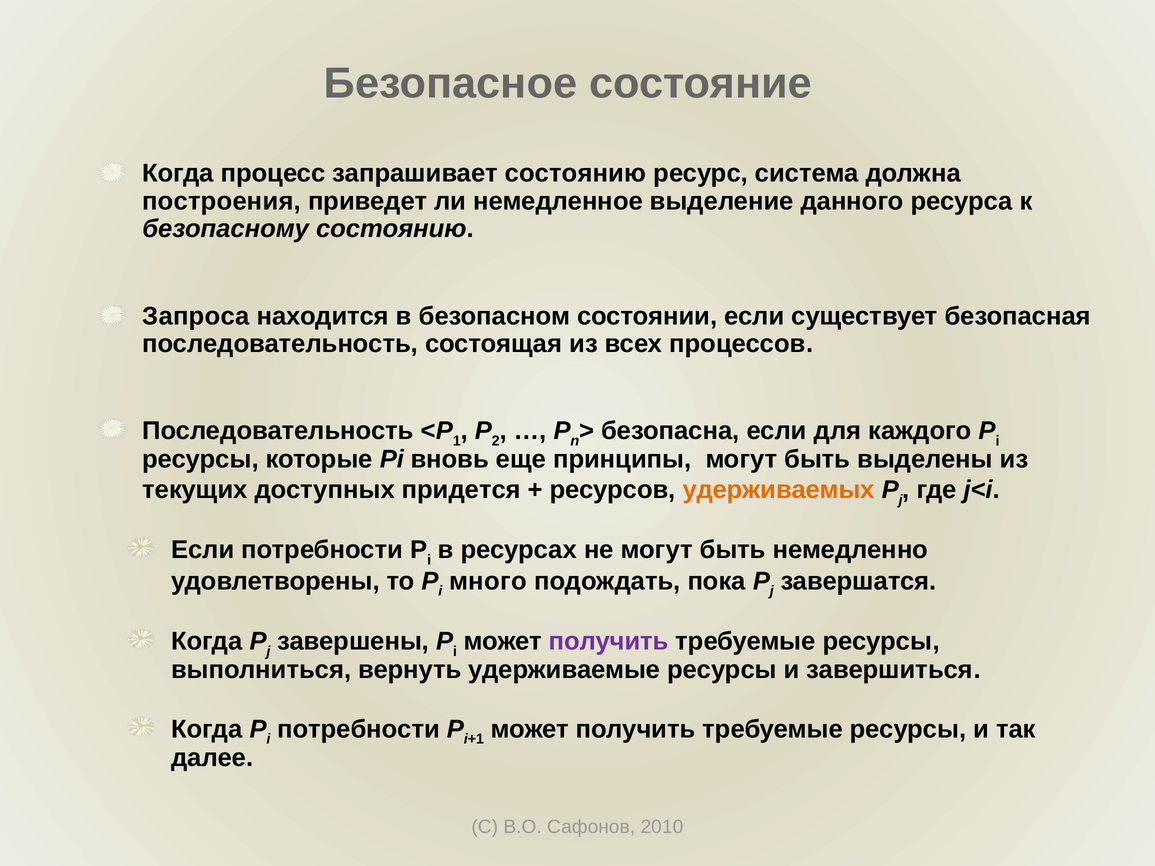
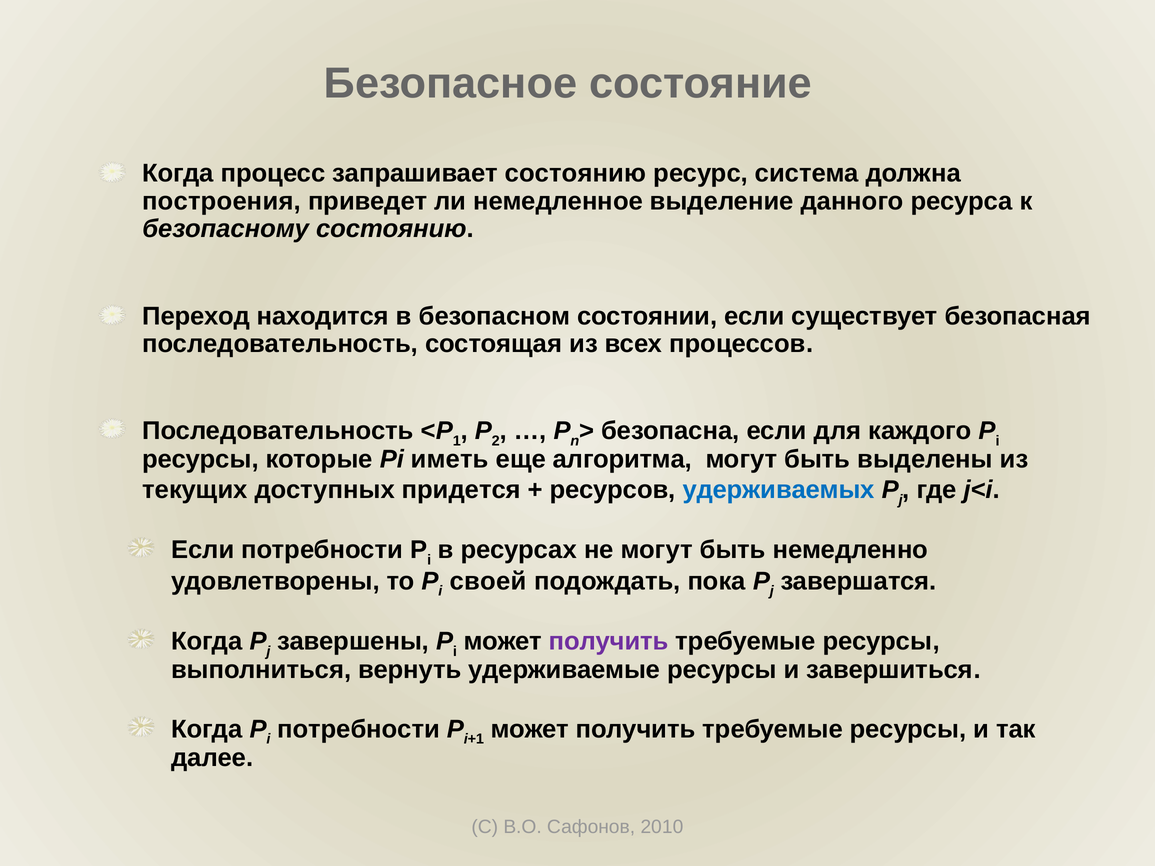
Запроса: Запроса -> Переход
вновь: вновь -> иметь
принципы: принципы -> алгоритма
удерживаемых colour: orange -> blue
много: много -> своей
